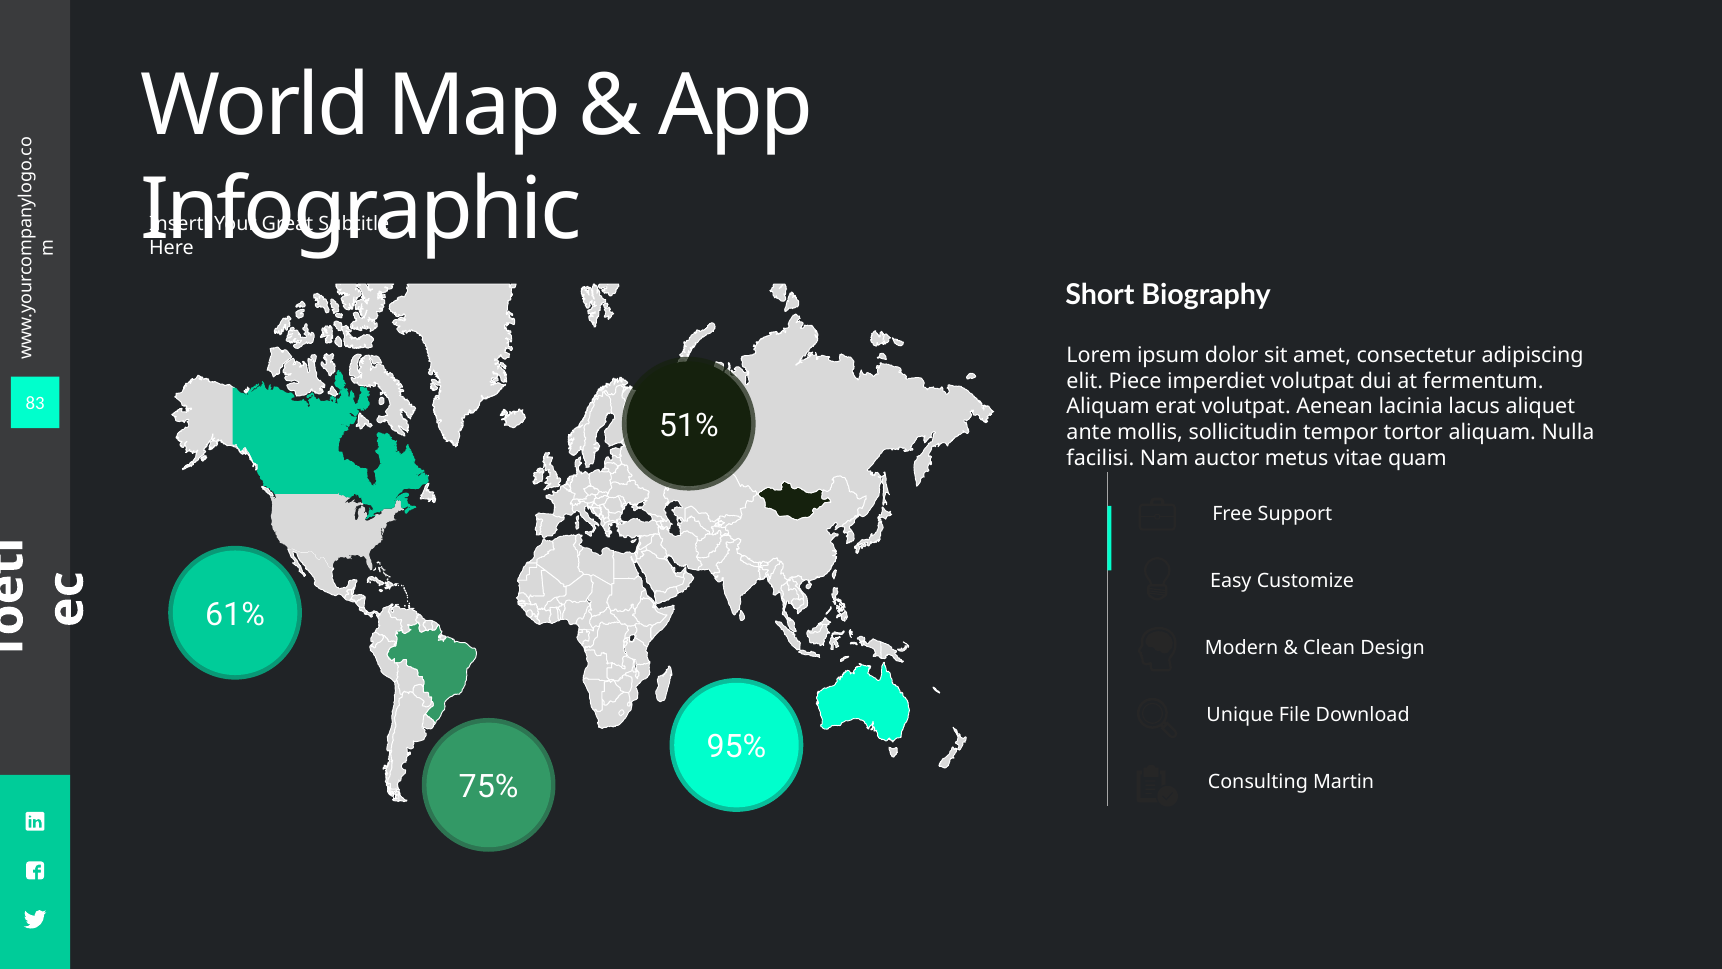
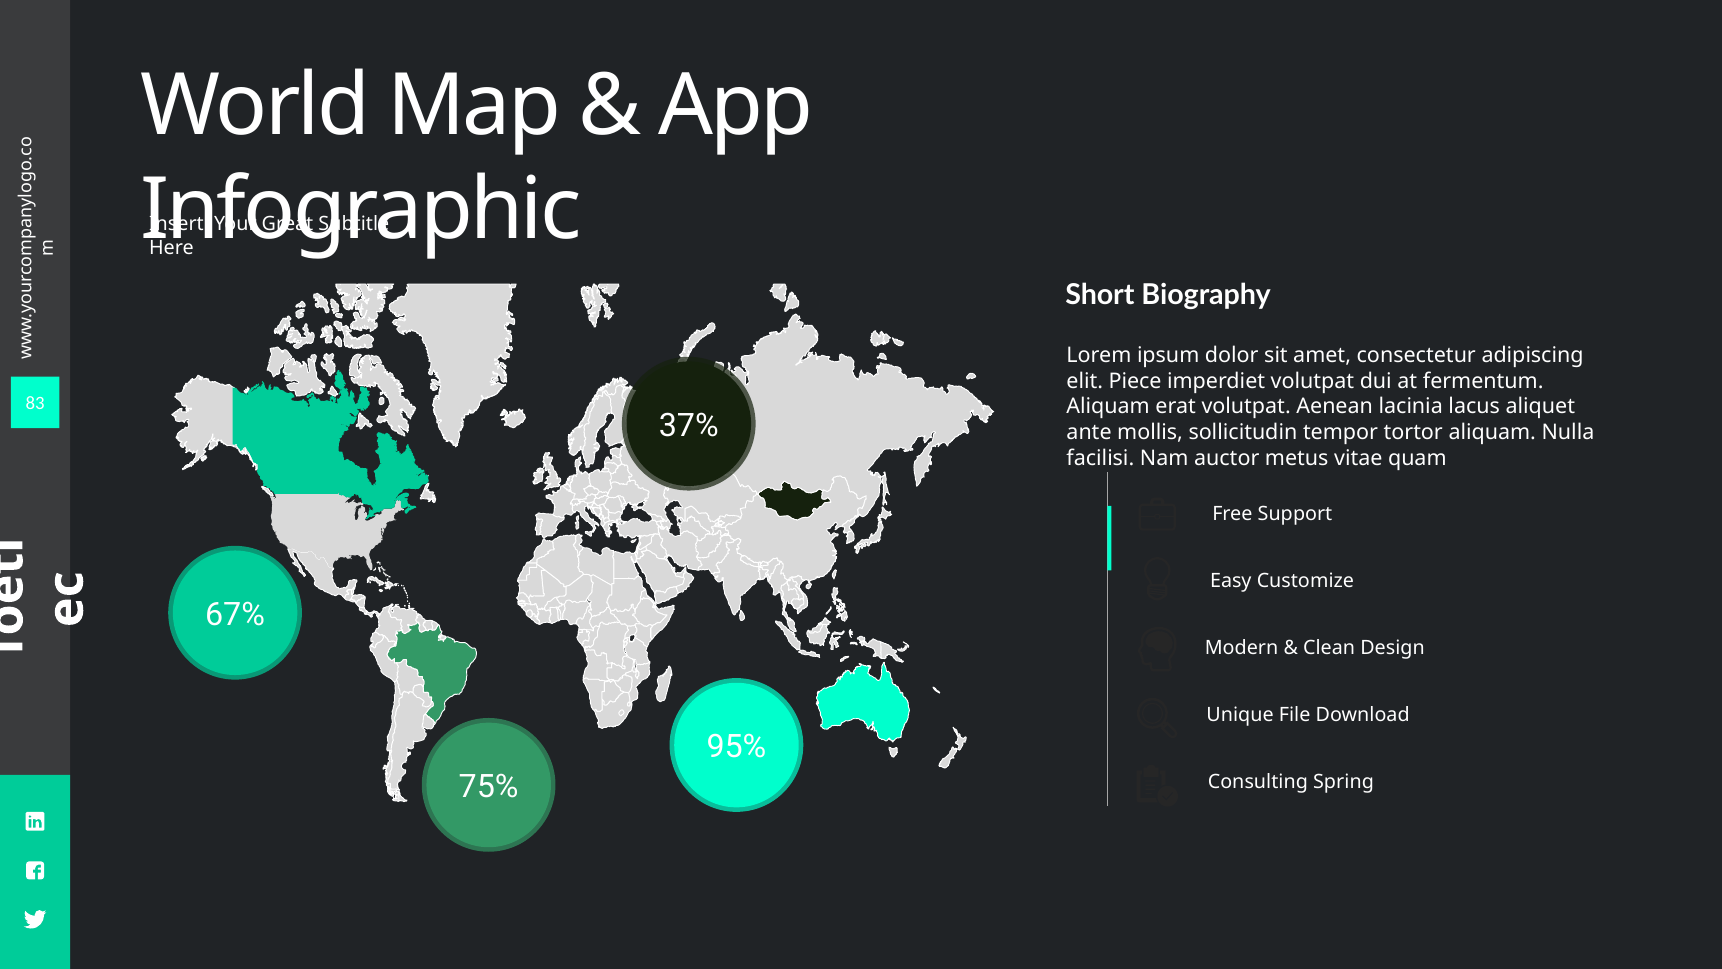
51%: 51% -> 37%
61%: 61% -> 67%
Martin: Martin -> Spring
